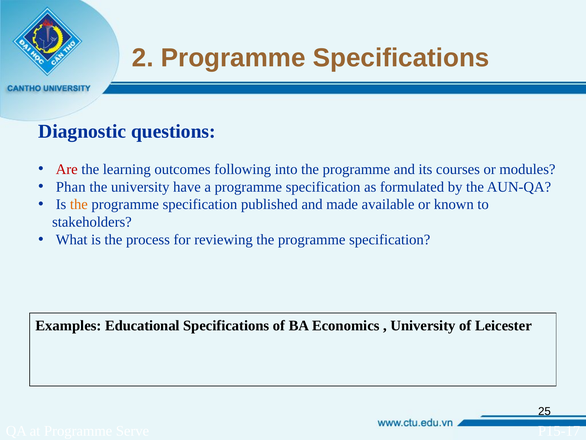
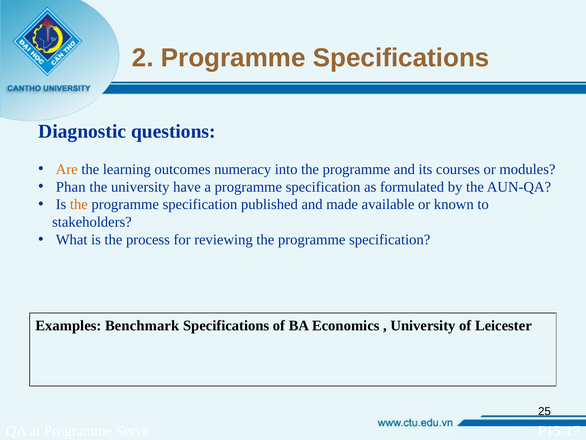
Are colour: red -> orange
following: following -> numeracy
Educational: Educational -> Benchmark
